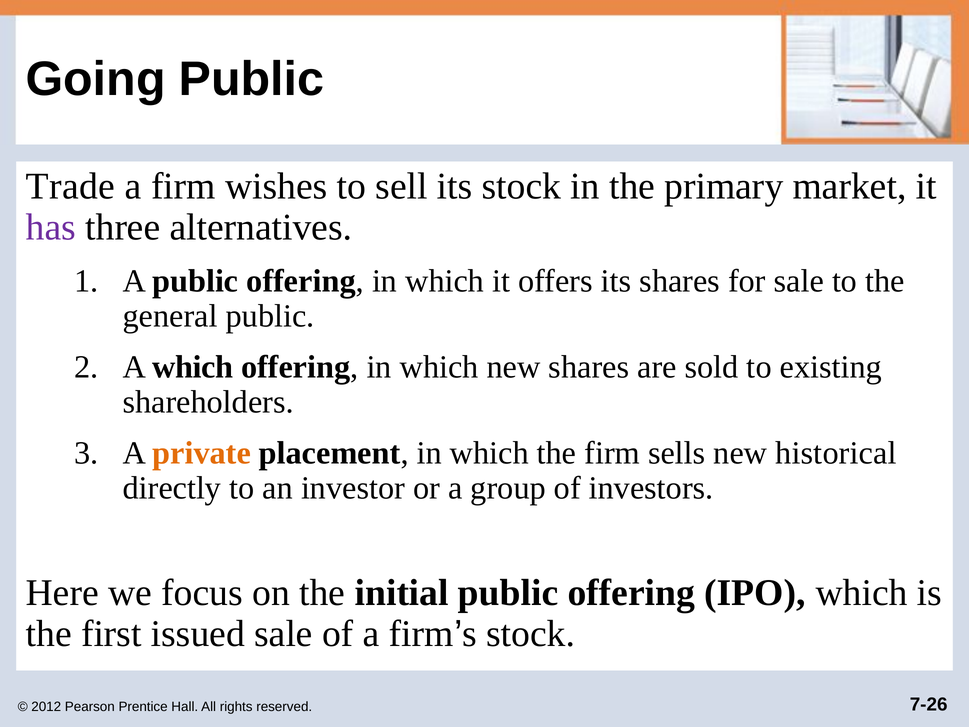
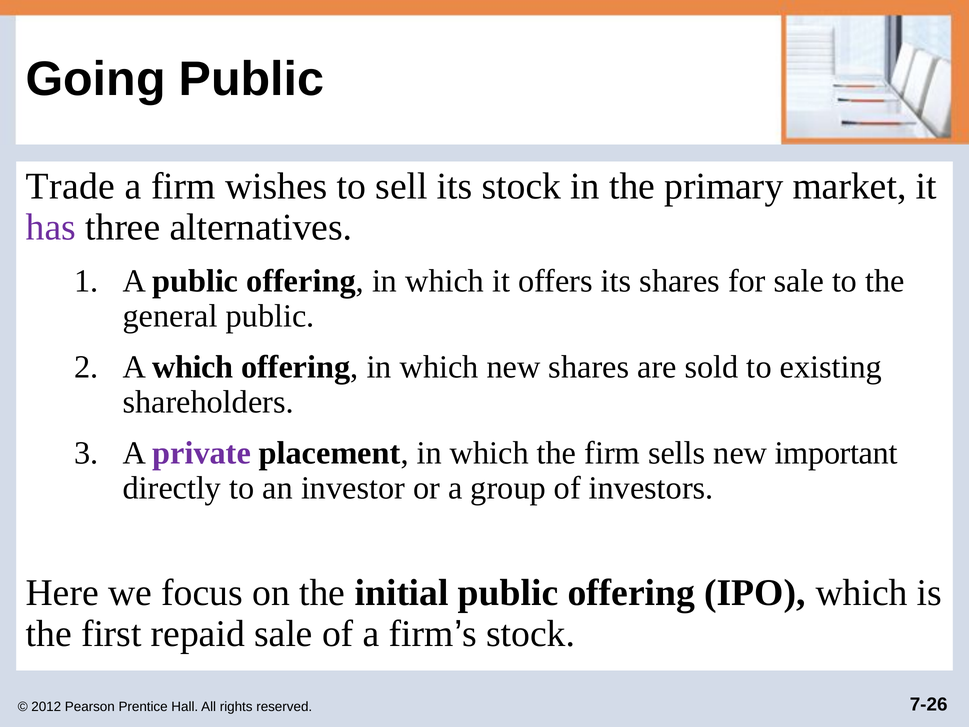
private colour: orange -> purple
historical: historical -> important
issued: issued -> repaid
